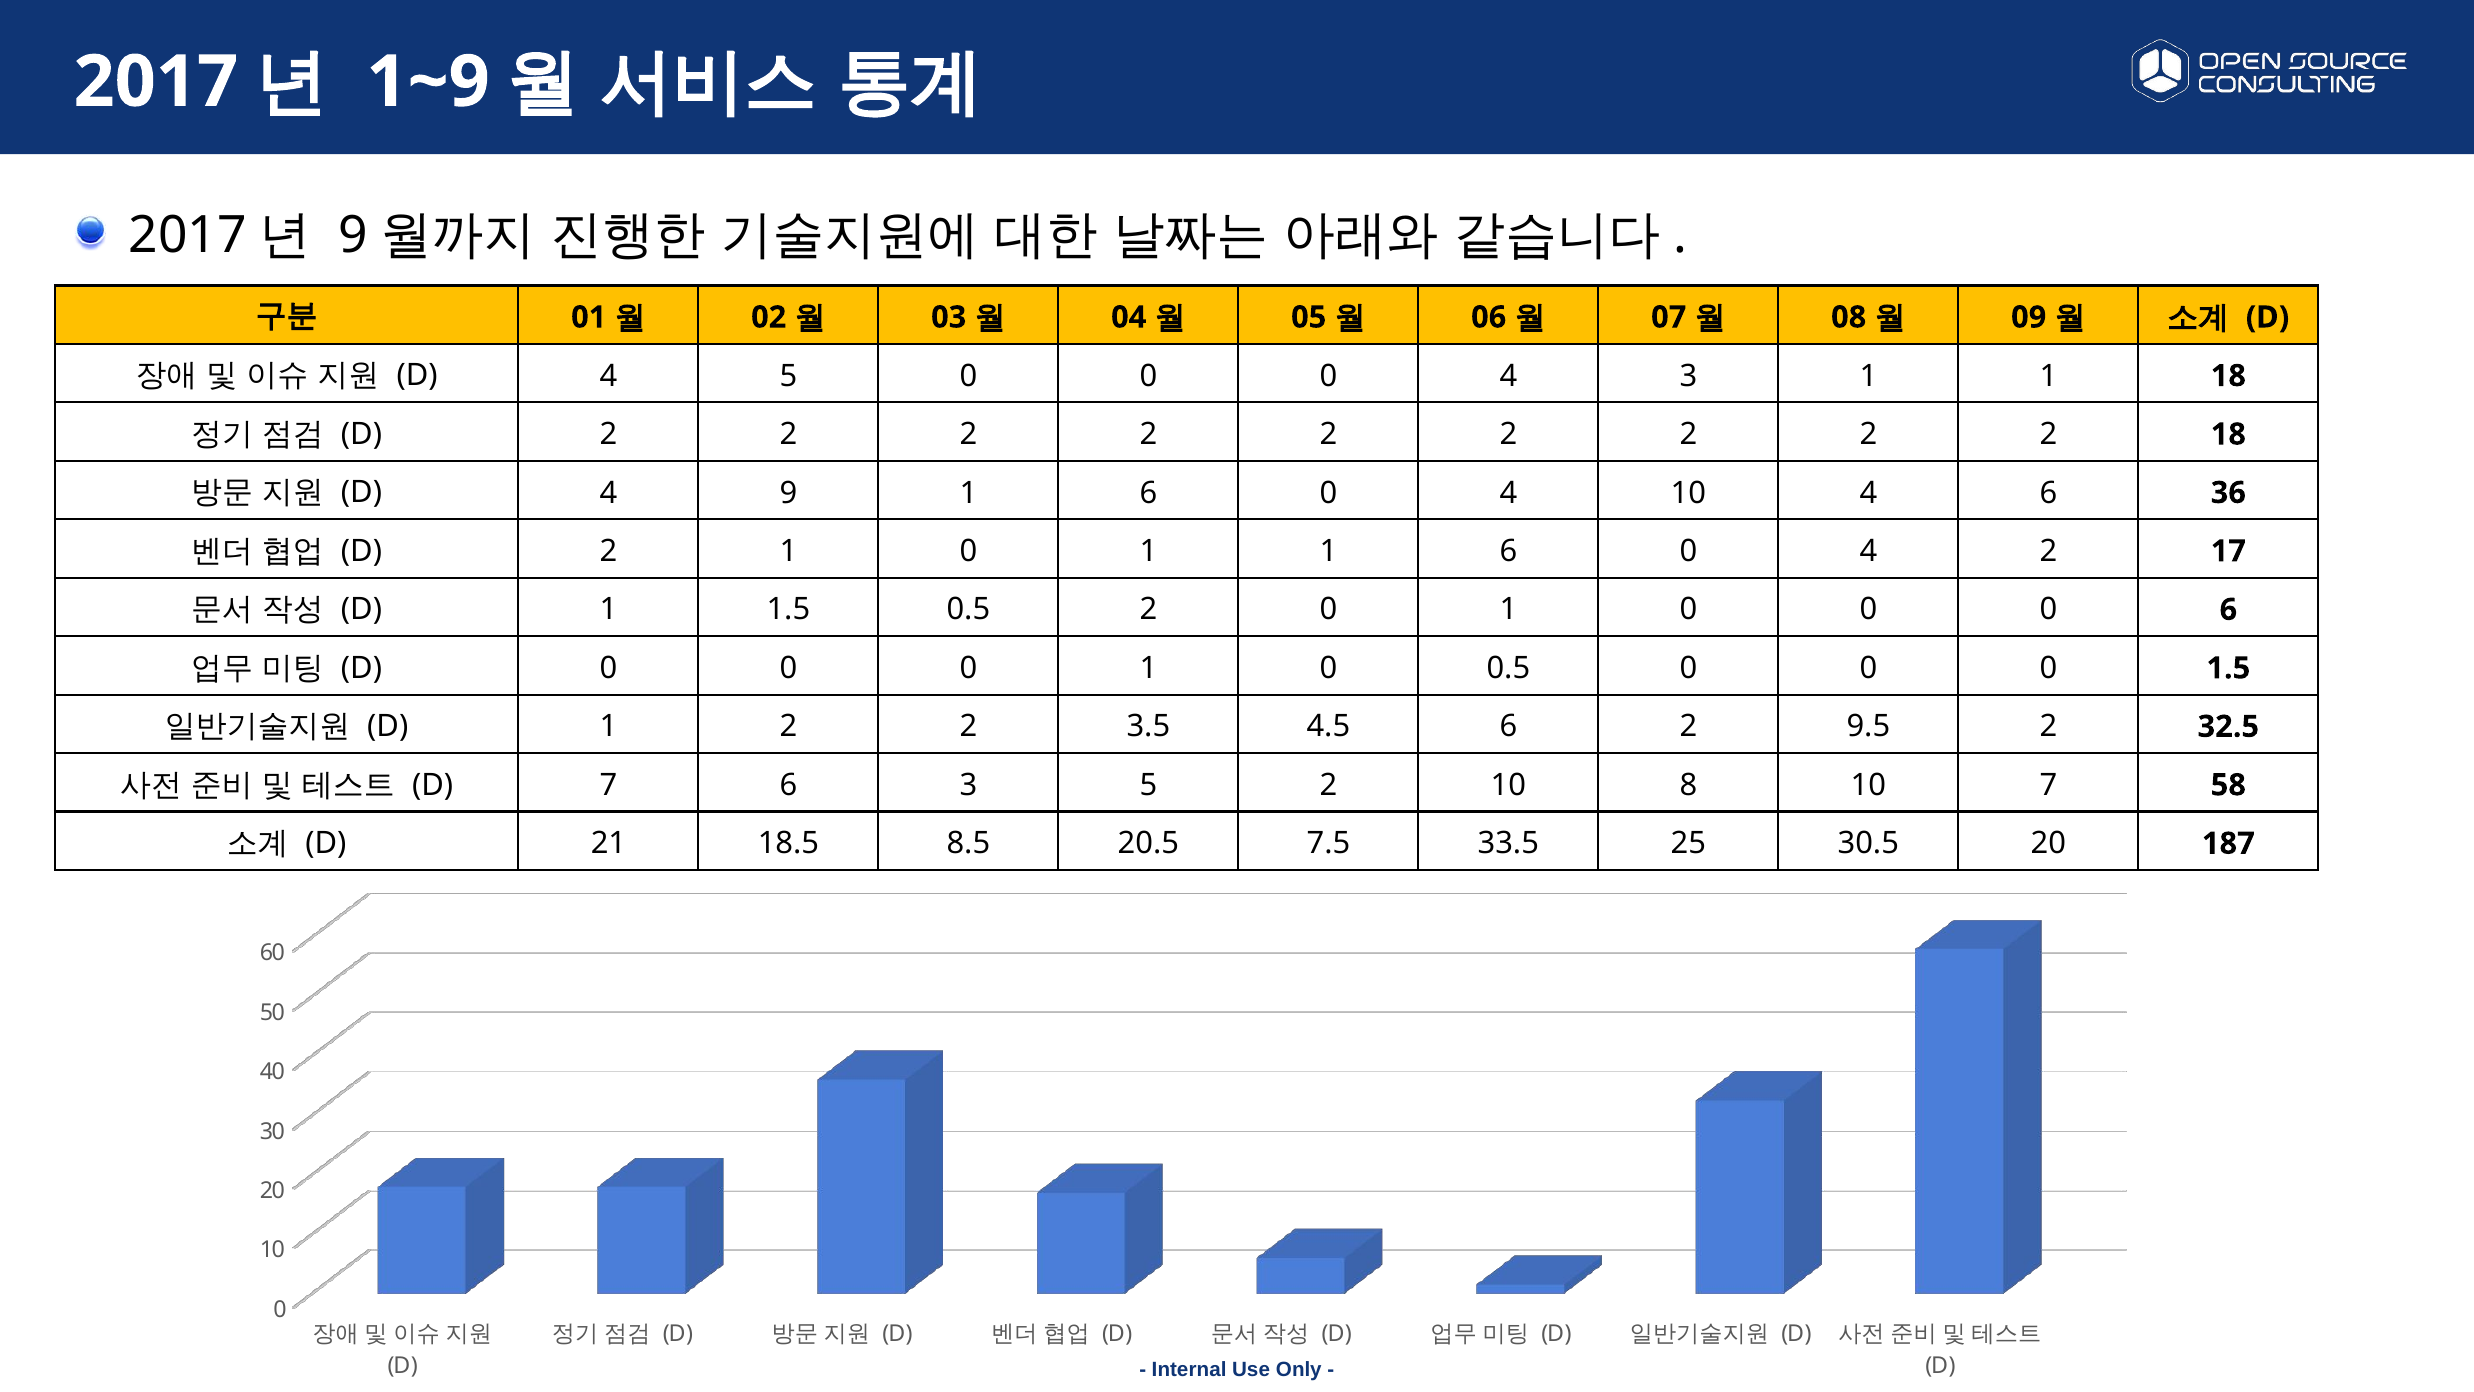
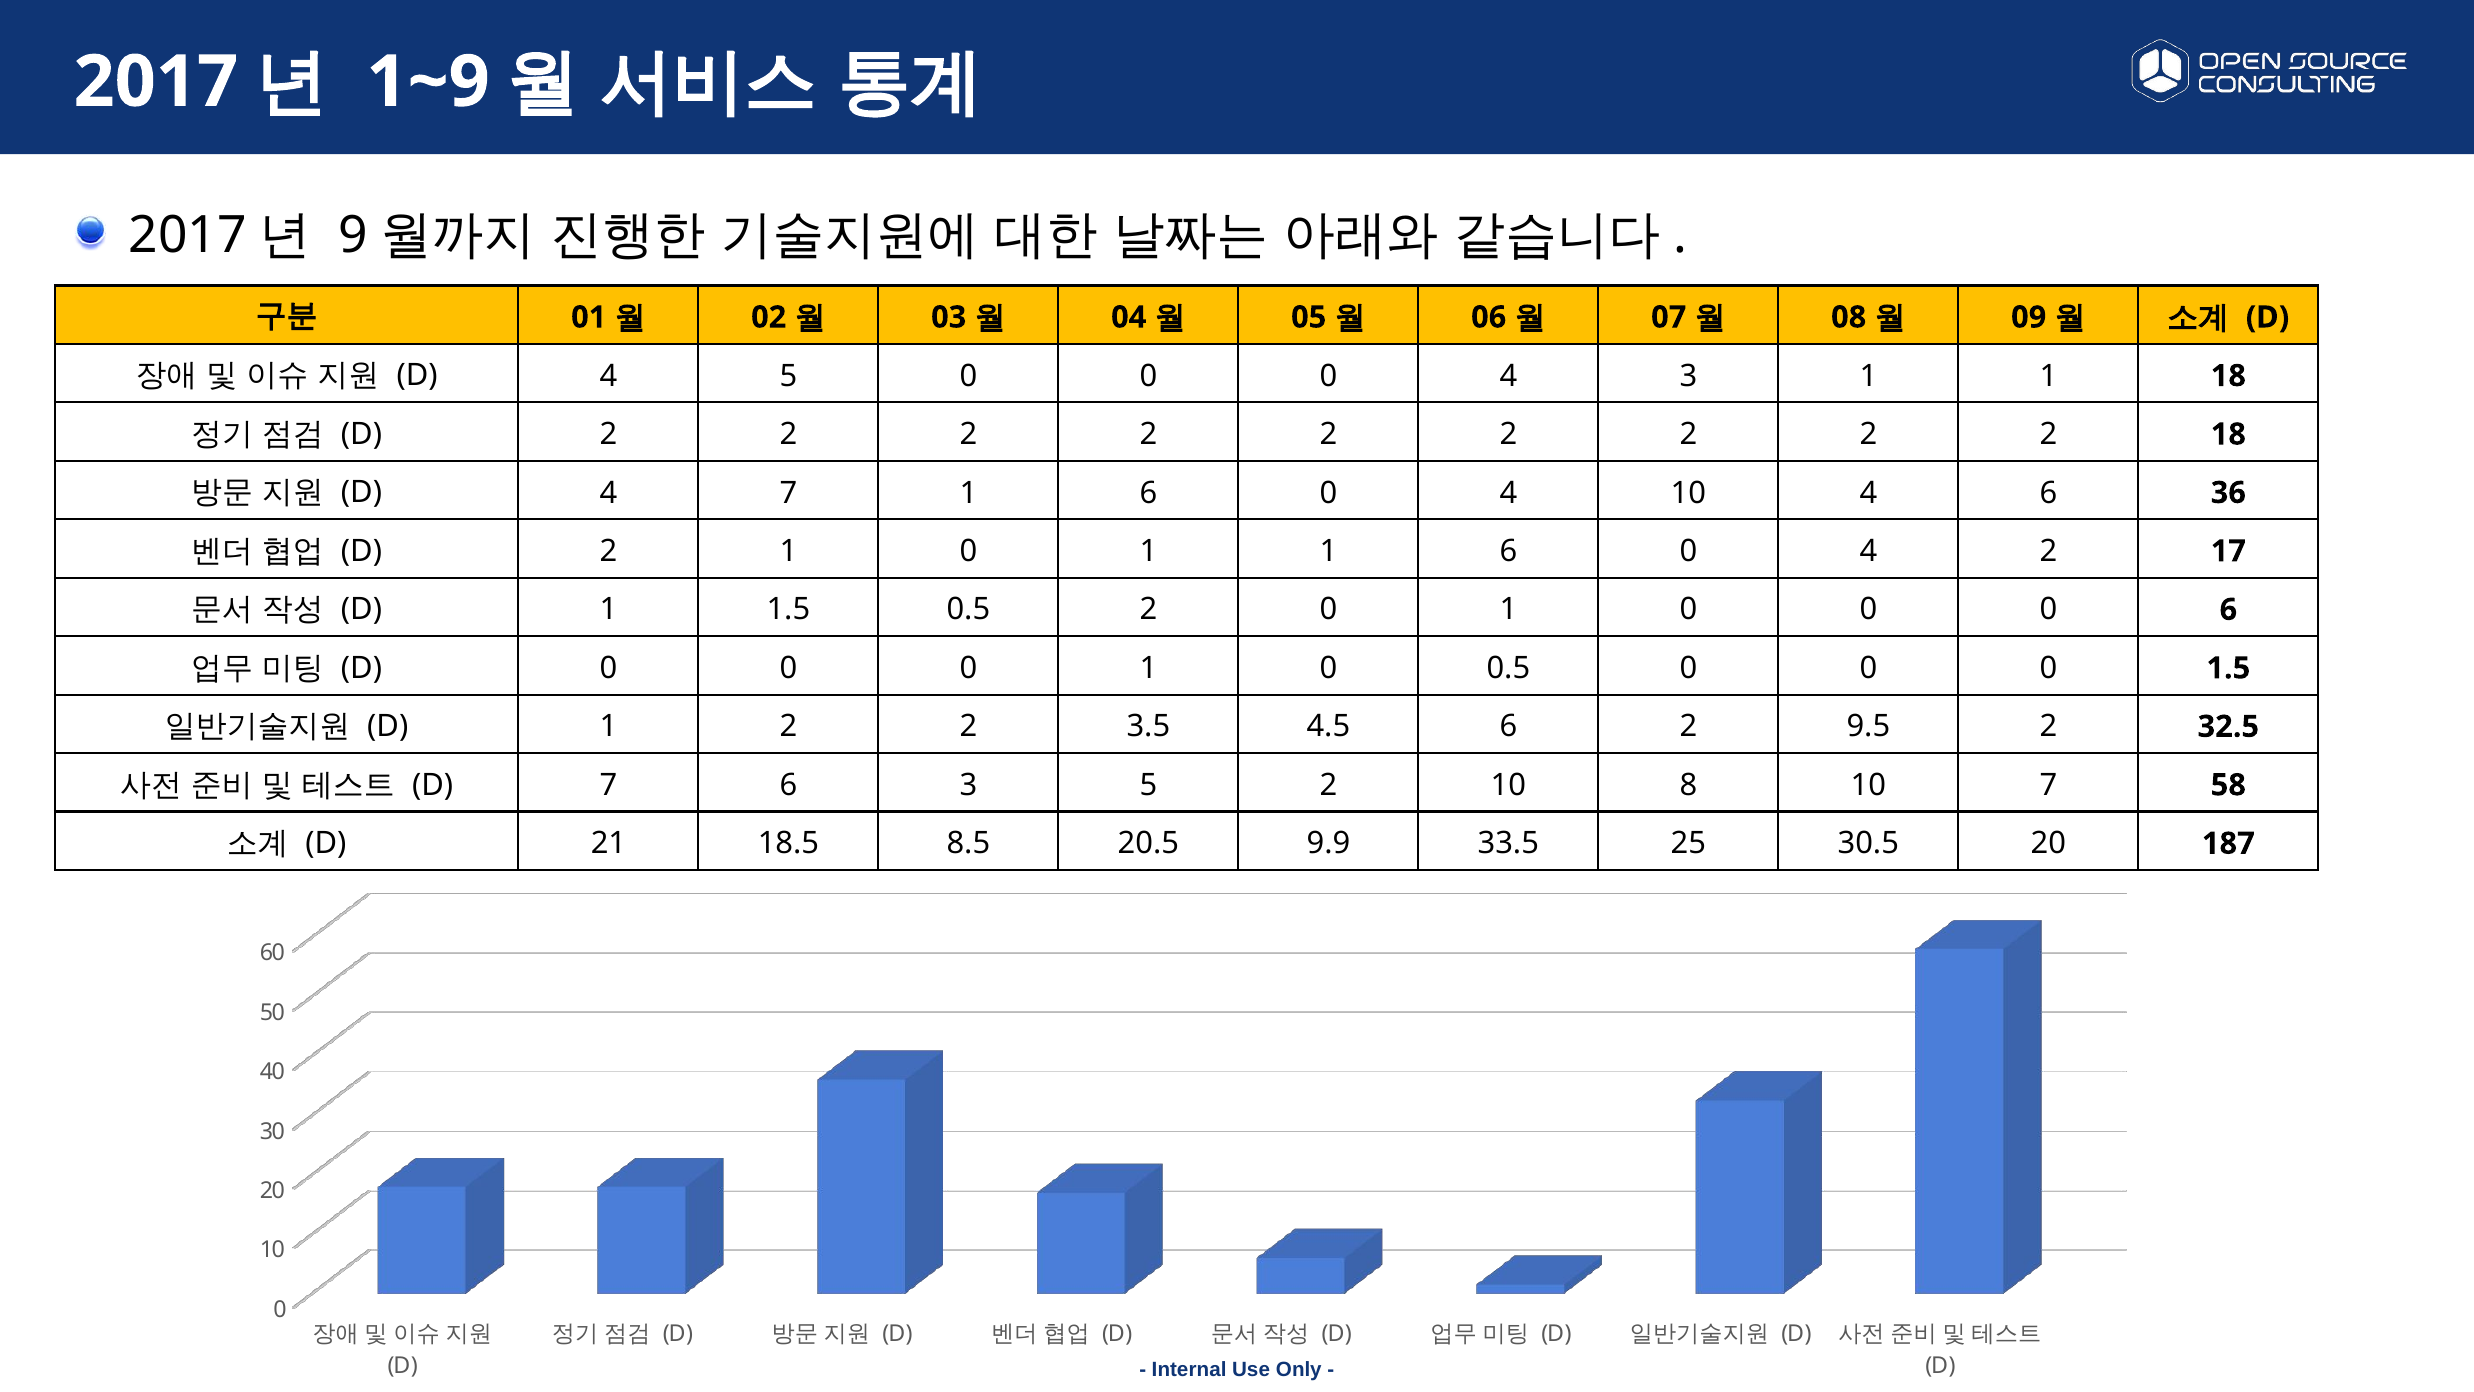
4 9: 9 -> 7
7.5: 7.5 -> 9.9
